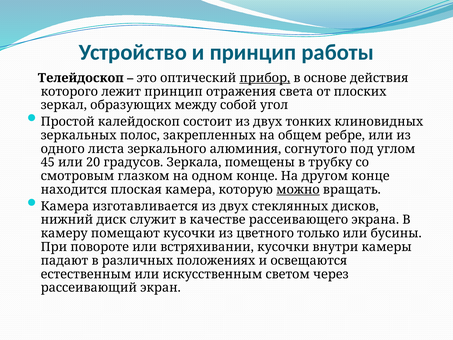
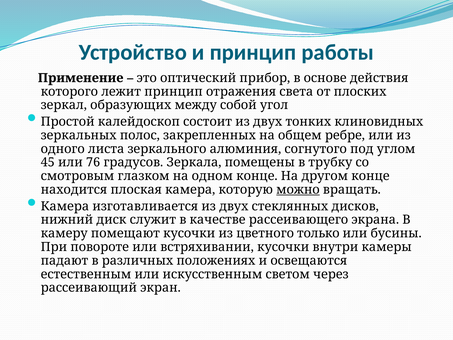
Телейдоскоп: Телейдоскоп -> Применение
прибор underline: present -> none
20: 20 -> 76
